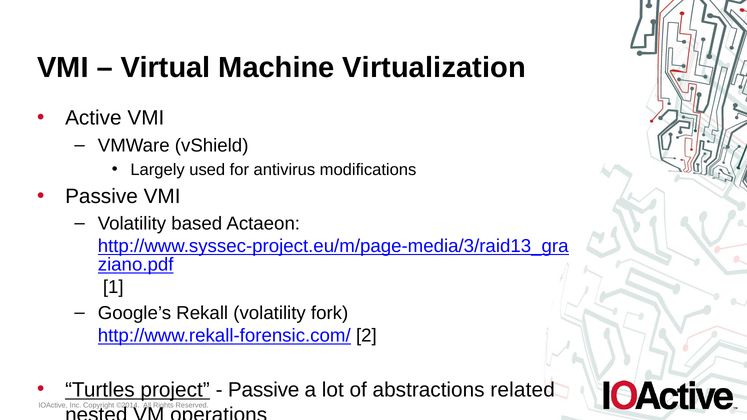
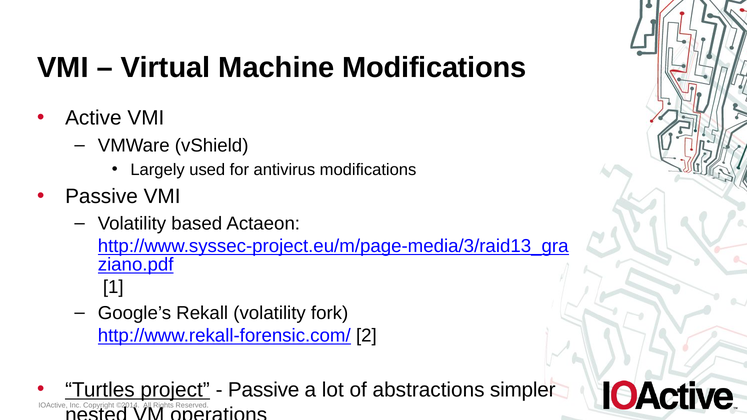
Machine Virtualization: Virtualization -> Modifications
related: related -> simpler
